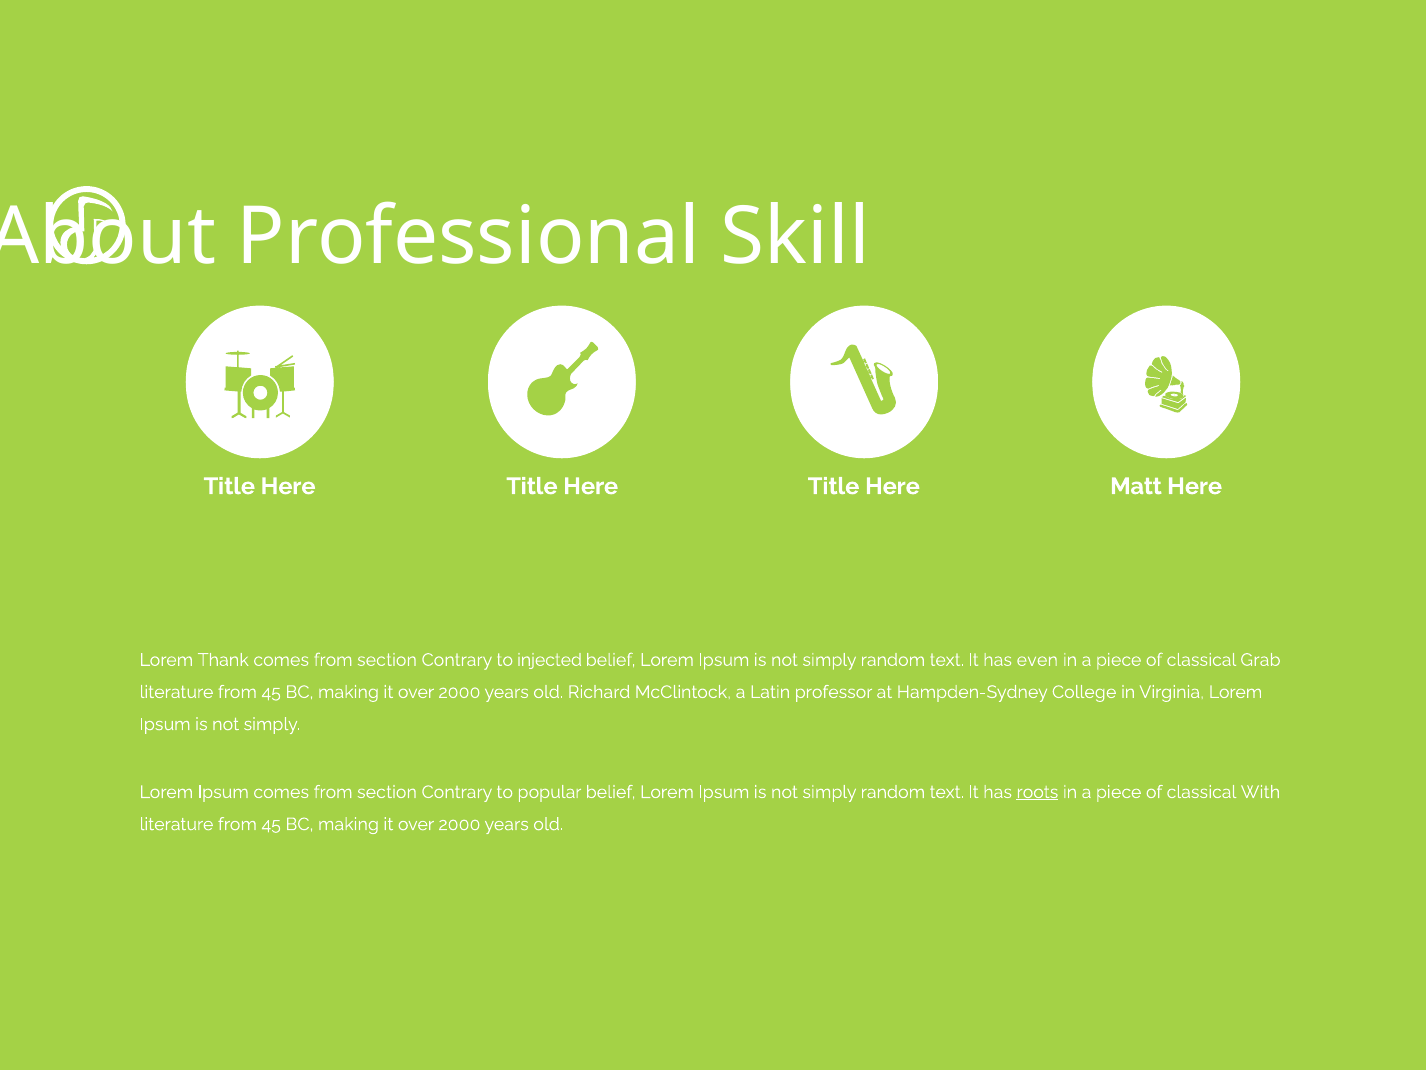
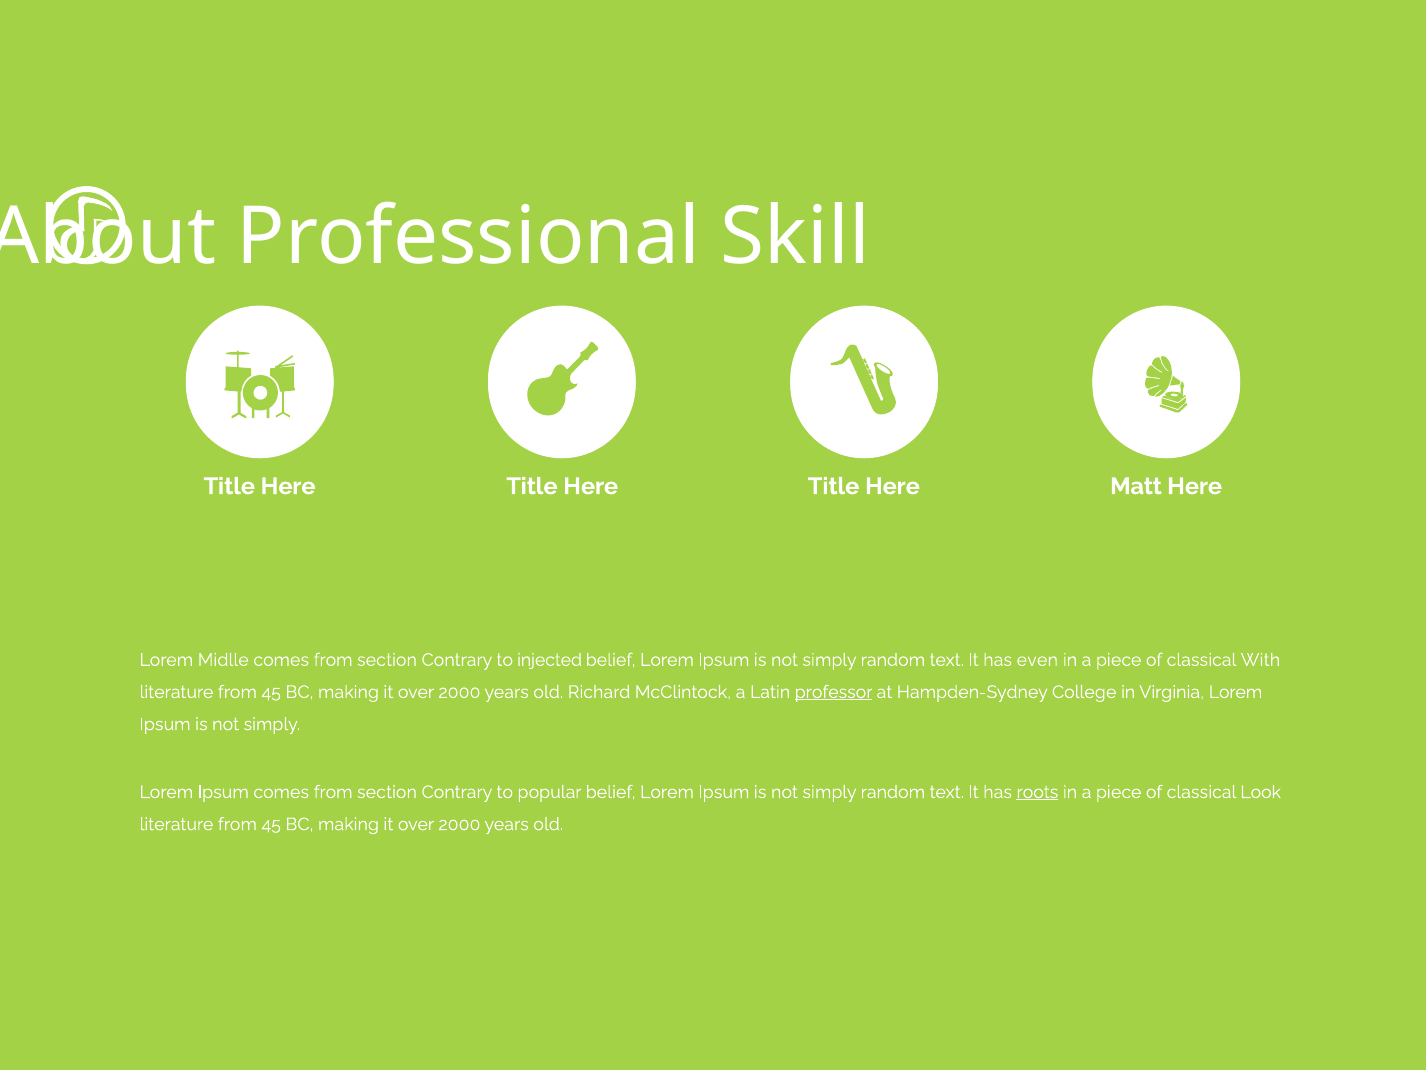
Thank: Thank -> Midlle
Grab: Grab -> With
professor underline: none -> present
With: With -> Look
